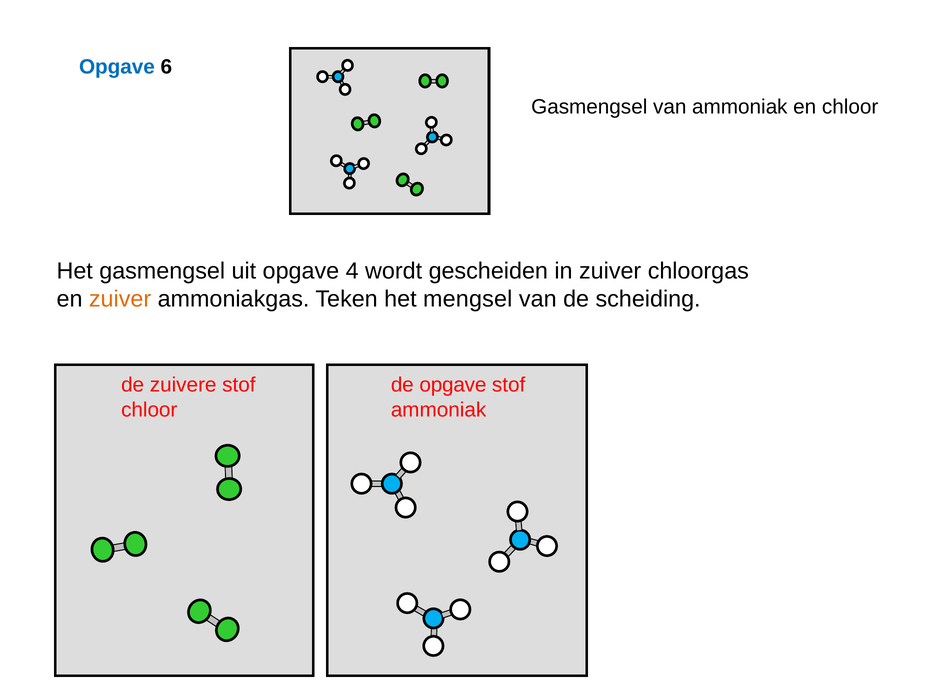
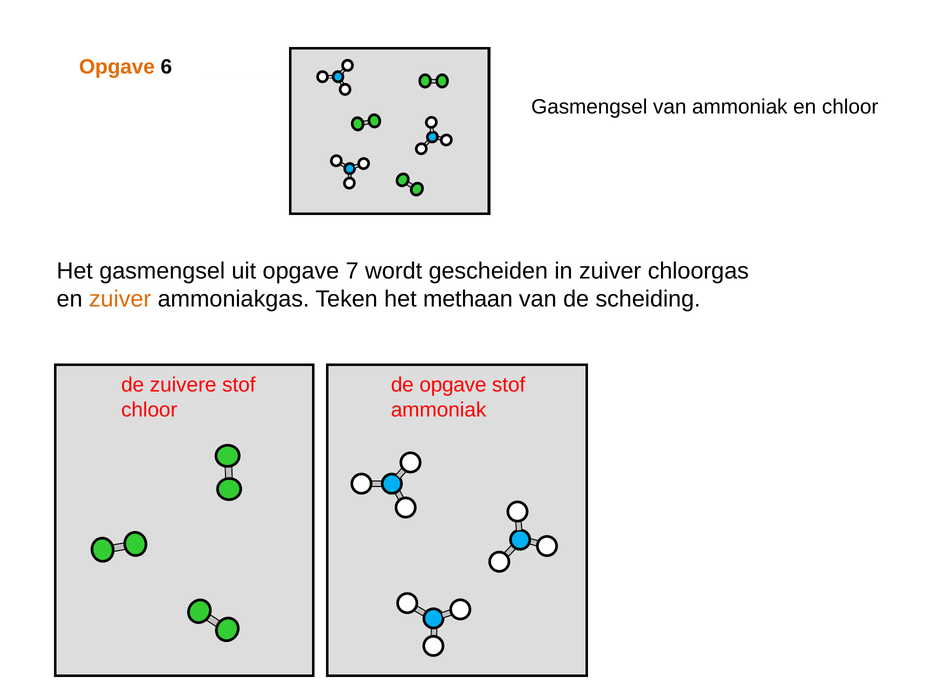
Opgave at (117, 67) colour: blue -> orange
4: 4 -> 7
mengsel: mengsel -> methaan
